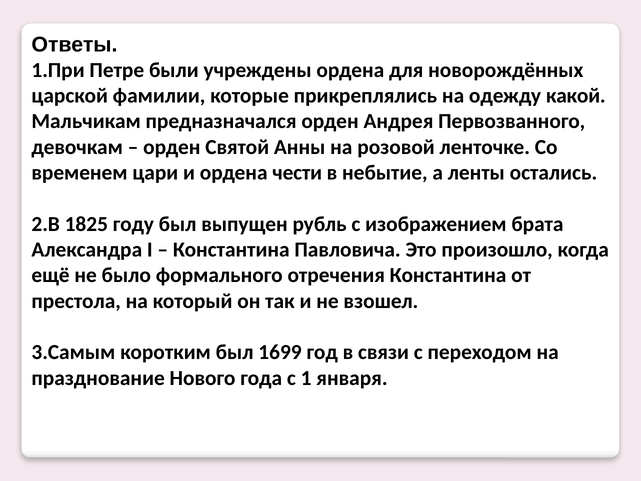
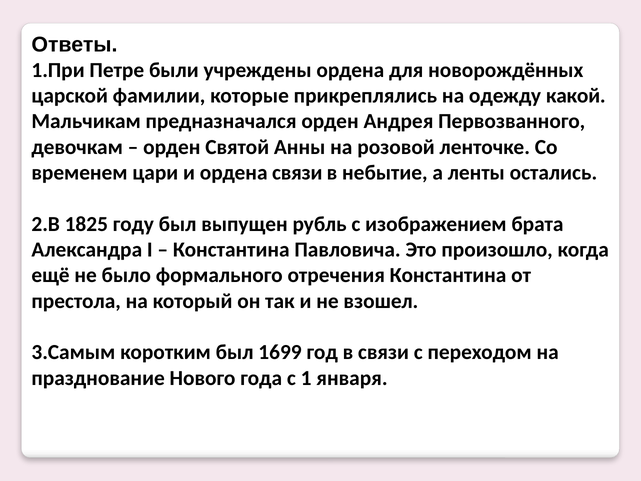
ордена чести: чести -> связи
